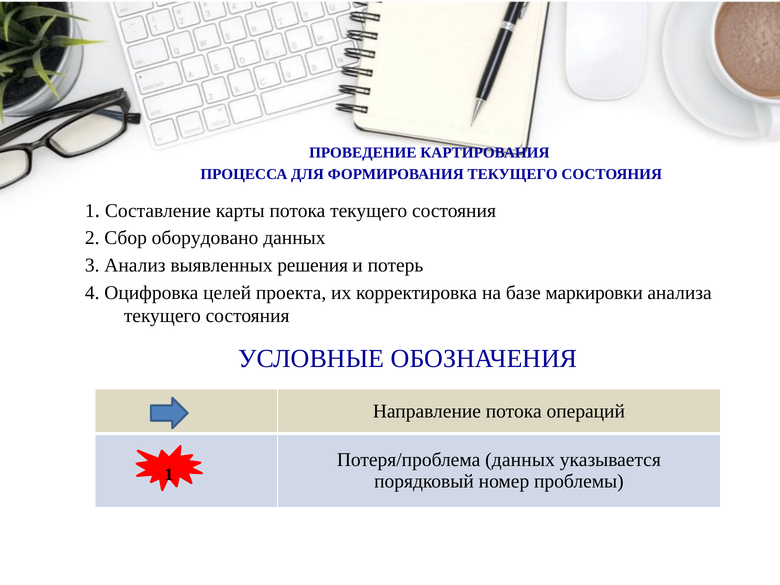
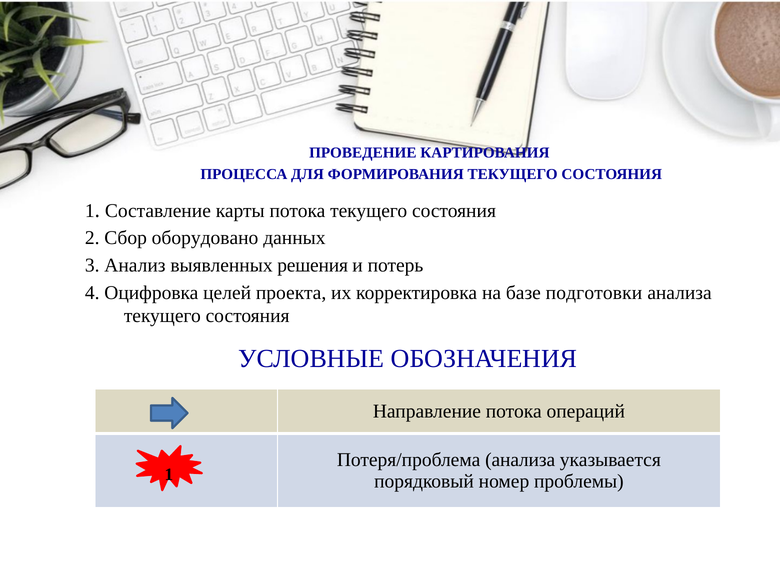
маркировки: маркировки -> подготовки
Потеря/проблема данных: данных -> анализа
